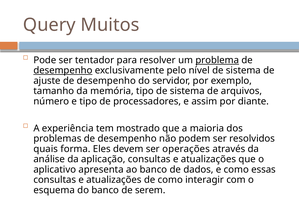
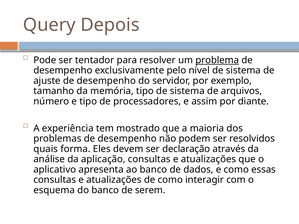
Muitos: Muitos -> Depois
desempenho at (63, 71) underline: present -> none
operações: operações -> declaração
